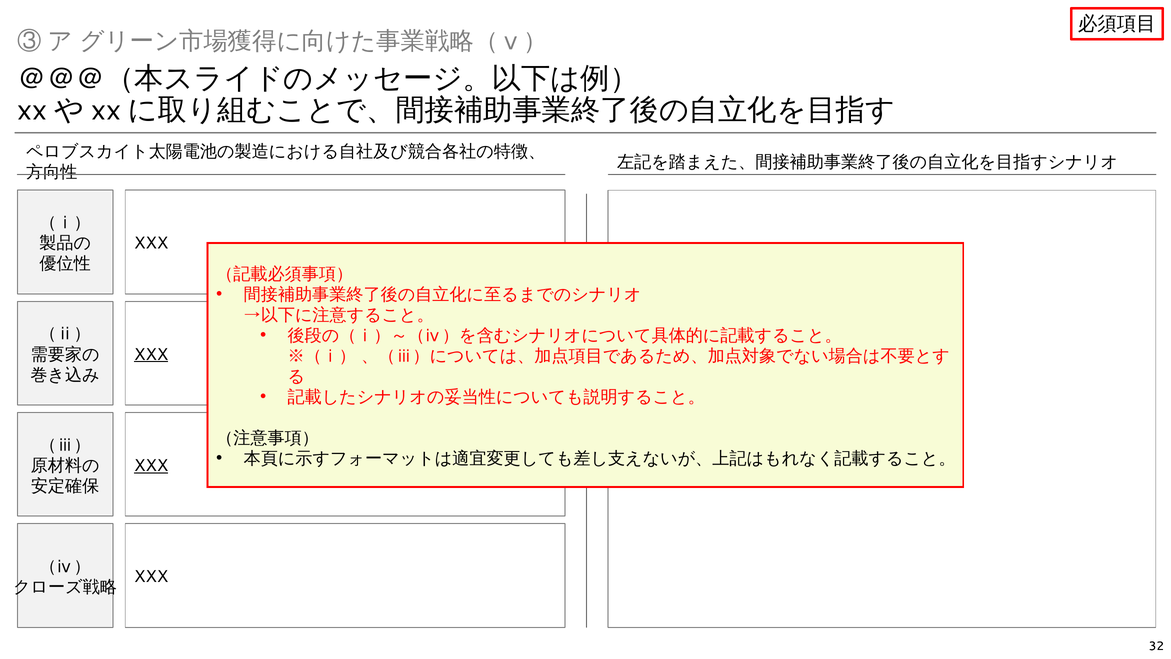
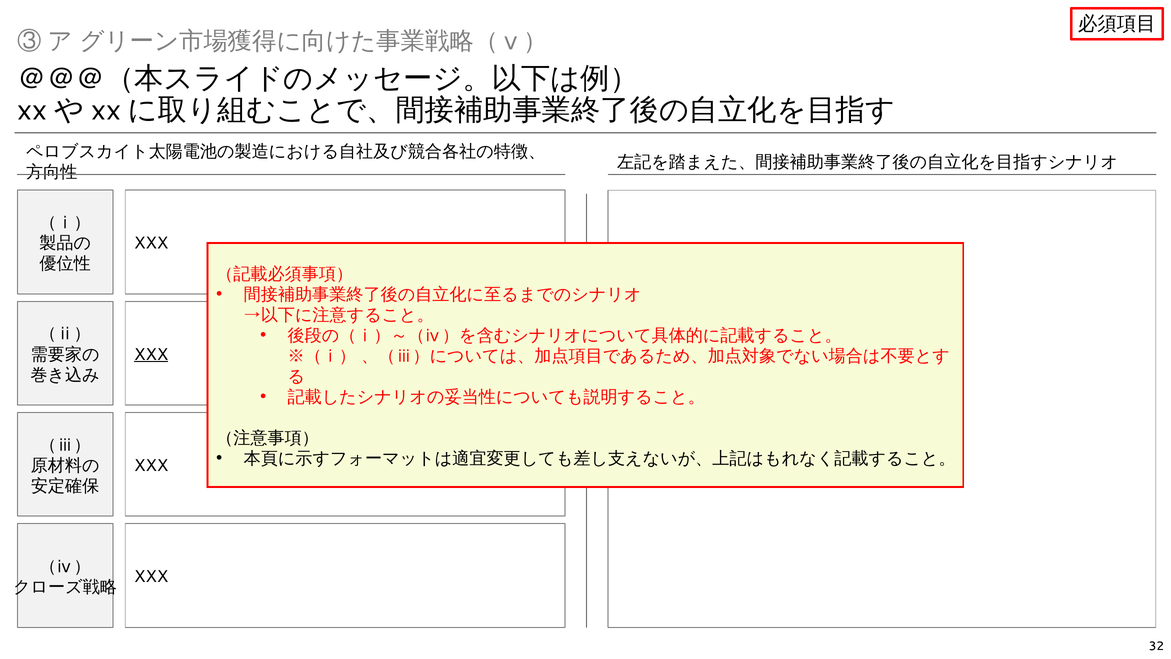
XXX at (151, 465) underline: present -> none
